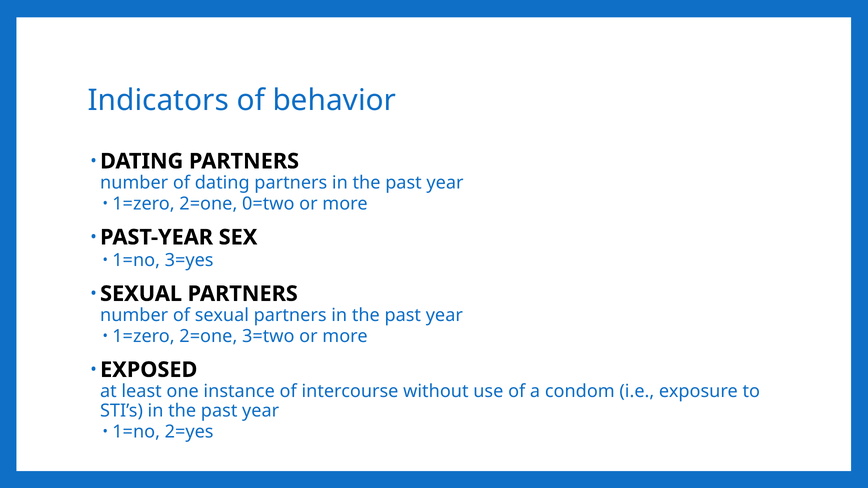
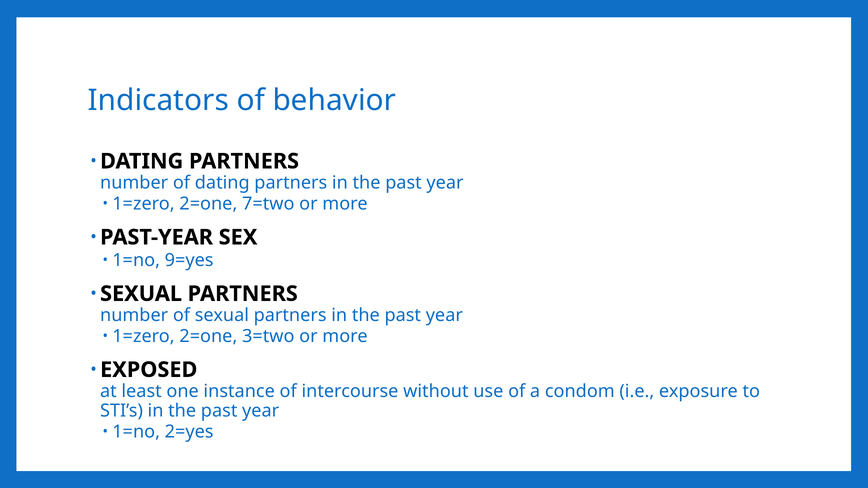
0=two: 0=two -> 7=two
3=yes: 3=yes -> 9=yes
